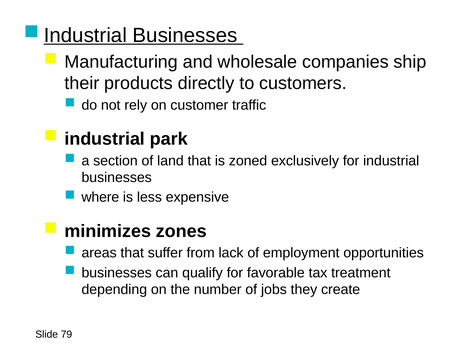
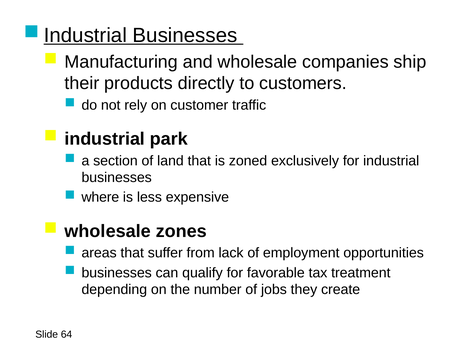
minimizes at (108, 231): minimizes -> wholesale
79: 79 -> 64
